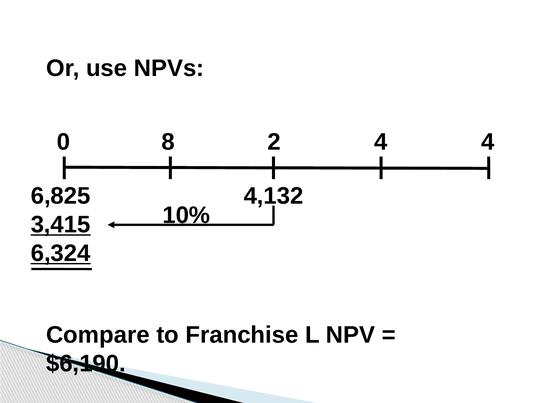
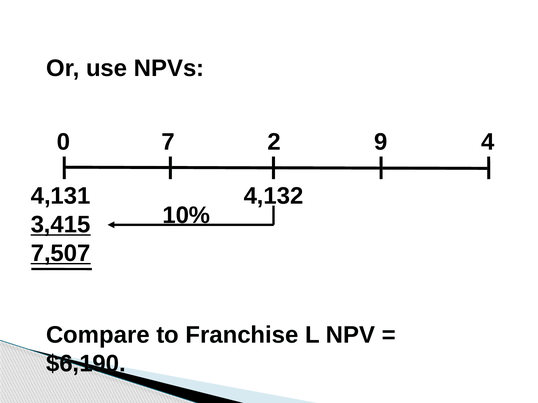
8: 8 -> 7
2 4: 4 -> 9
6,825: 6,825 -> 4,131
6,324: 6,324 -> 7,507
